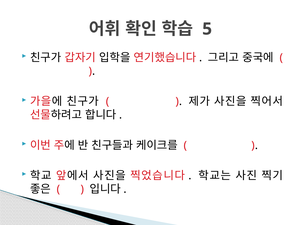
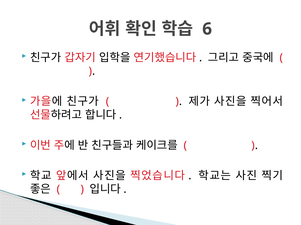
5: 5 -> 6
